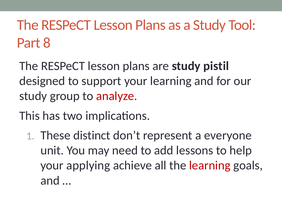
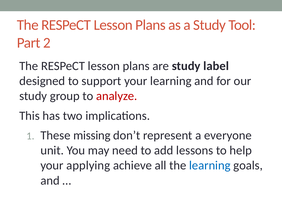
8: 8 -> 2
pistil: pistil -> label
distinct: distinct -> missing
learning at (210, 166) colour: red -> blue
